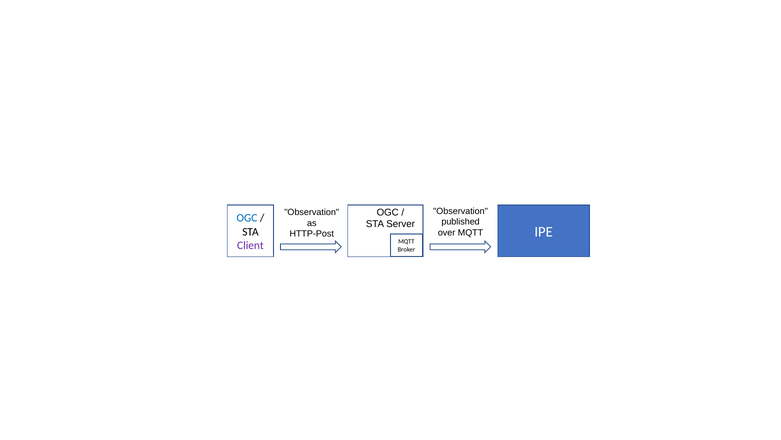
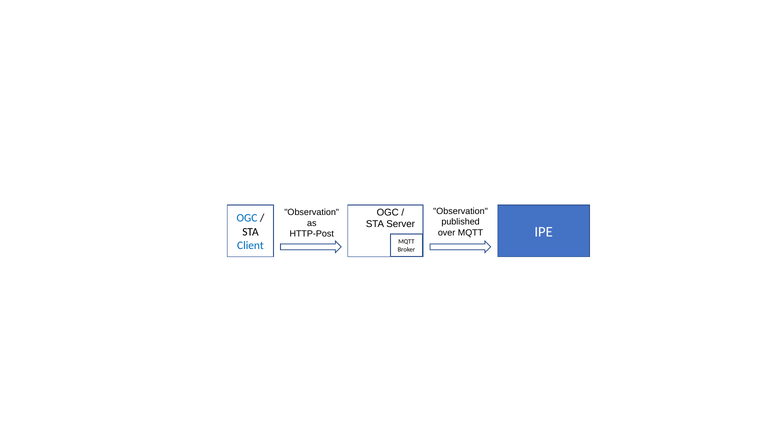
Client colour: purple -> blue
